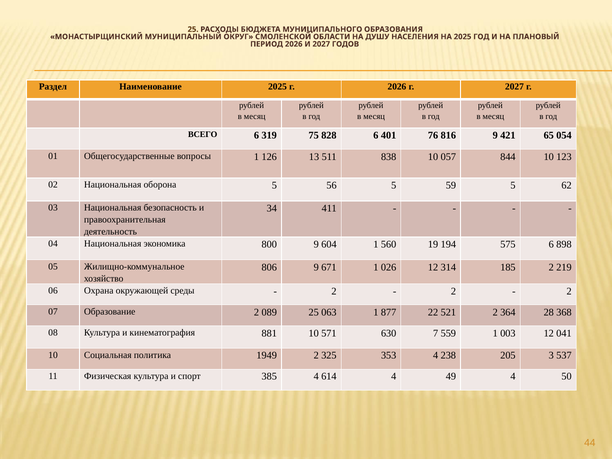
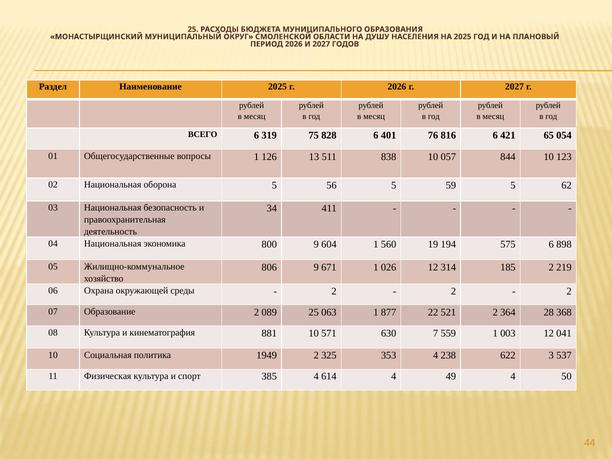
816 9: 9 -> 6
205: 205 -> 622
